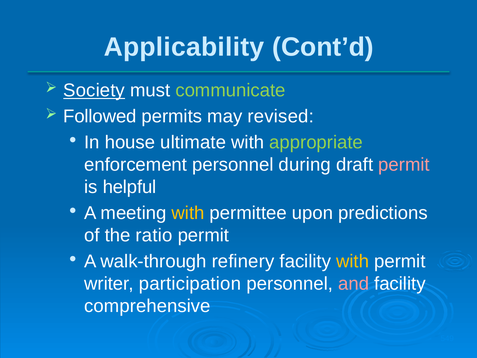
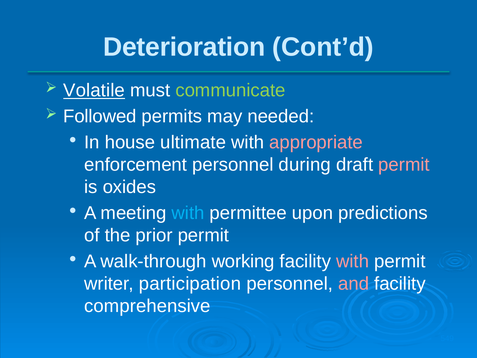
Applicability: Applicability -> Deterioration
Society: Society -> Volatile
revised: revised -> needed
appropriate colour: light green -> pink
helpful: helpful -> oxides
with at (188, 213) colour: yellow -> light blue
ratio: ratio -> prior
refinery: refinery -> working
with at (353, 261) colour: yellow -> pink
